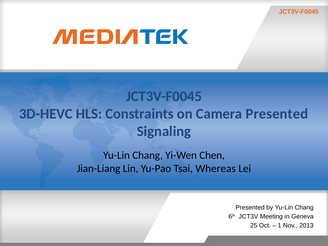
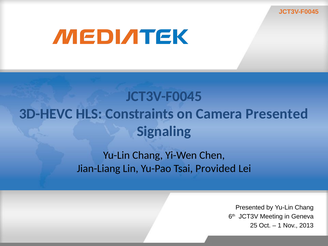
Whereas: Whereas -> Provided
